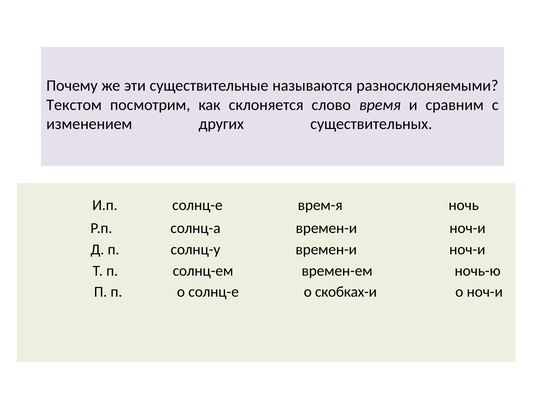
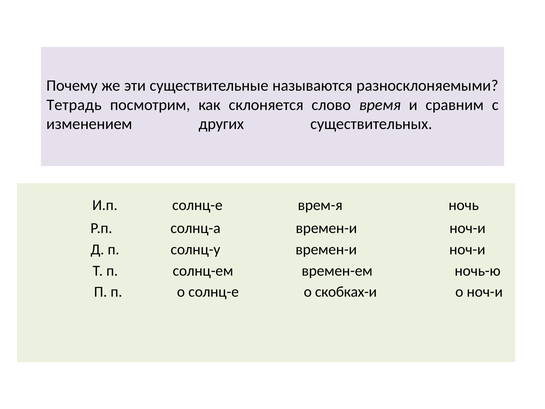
Текстом: Текстом -> Тетрадь
